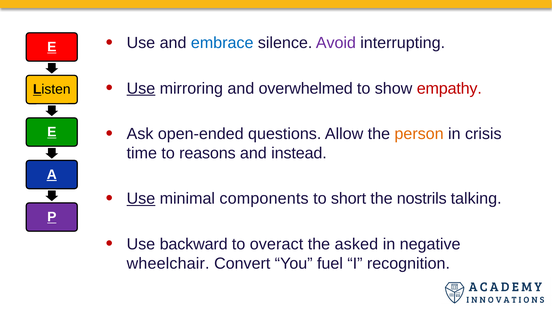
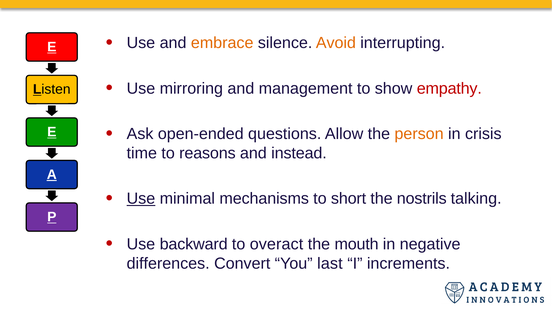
embrace colour: blue -> orange
Avoid colour: purple -> orange
Use at (141, 89) underline: present -> none
overwhelmed: overwhelmed -> management
components: components -> mechanisms
asked: asked -> mouth
wheelchair: wheelchair -> differences
fuel: fuel -> last
recognition: recognition -> increments
